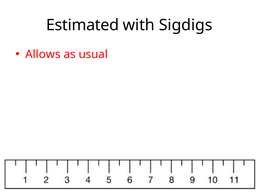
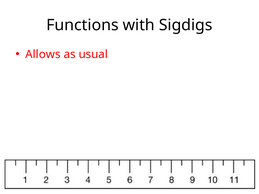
Estimated: Estimated -> Functions
